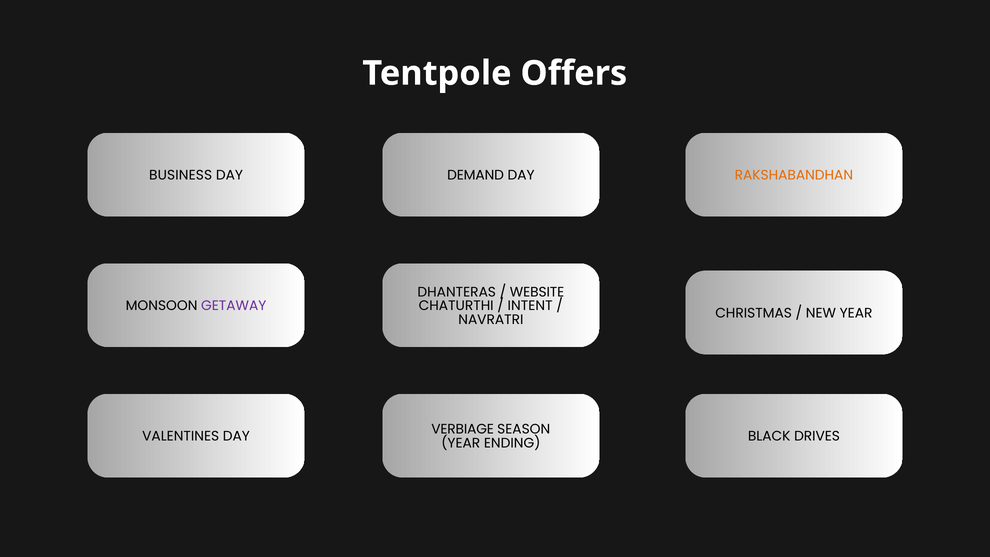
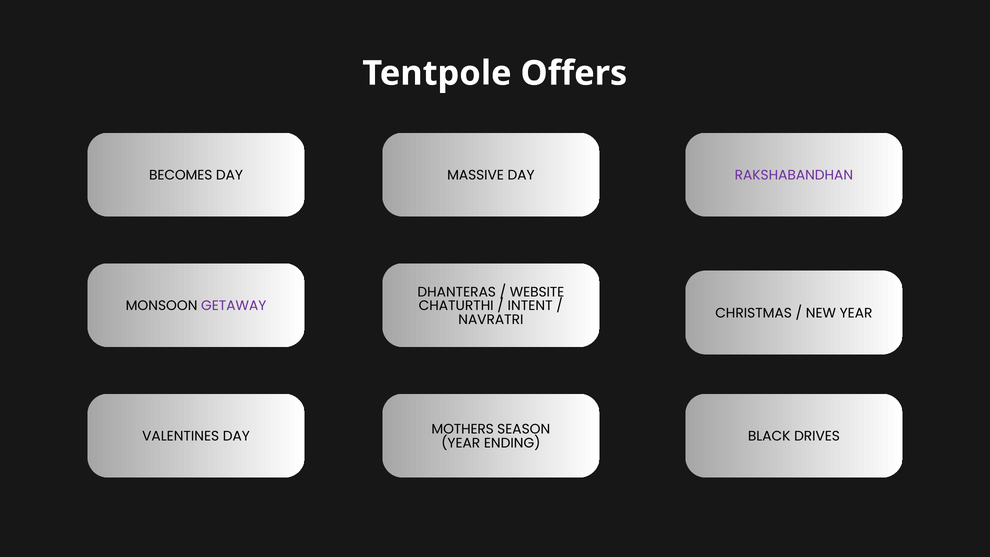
BUSINESS: BUSINESS -> BECOMES
DEMAND: DEMAND -> MASSIVE
RAKSHABANDHAN colour: orange -> purple
VERBIAGE: VERBIAGE -> MOTHERS
